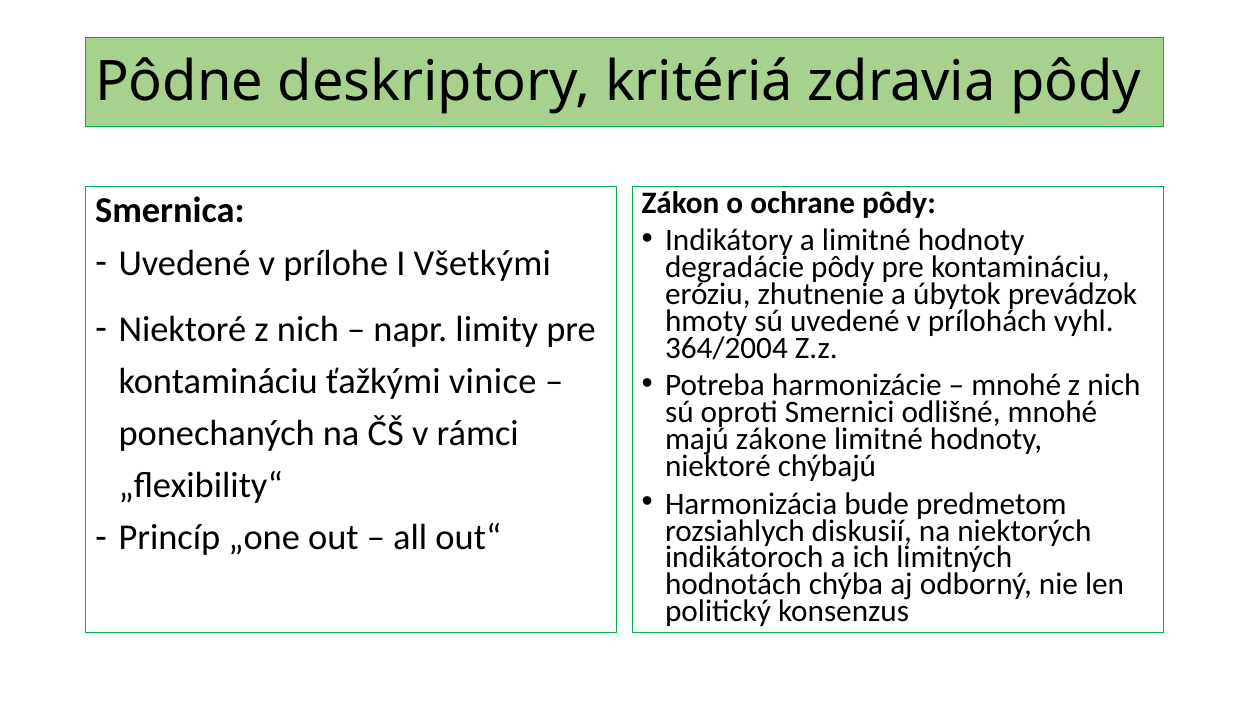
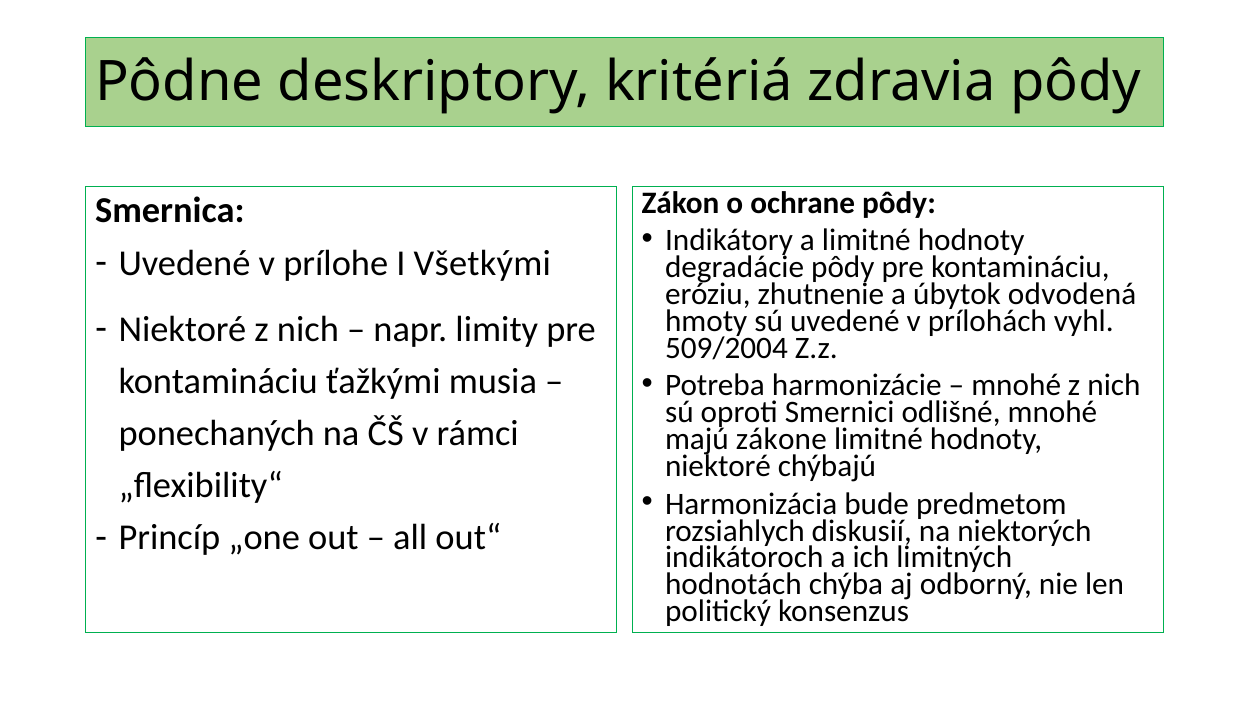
prevádzok: prevádzok -> odvodená
364/2004: 364/2004 -> 509/2004
vinice: vinice -> musia
